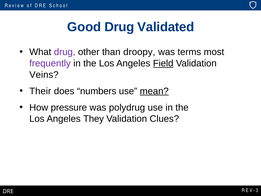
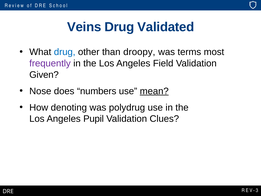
Good: Good -> Veins
drug at (65, 52) colour: purple -> blue
Field underline: present -> none
Veins: Veins -> Given
Their: Their -> Nose
pressure: pressure -> denoting
They: They -> Pupil
